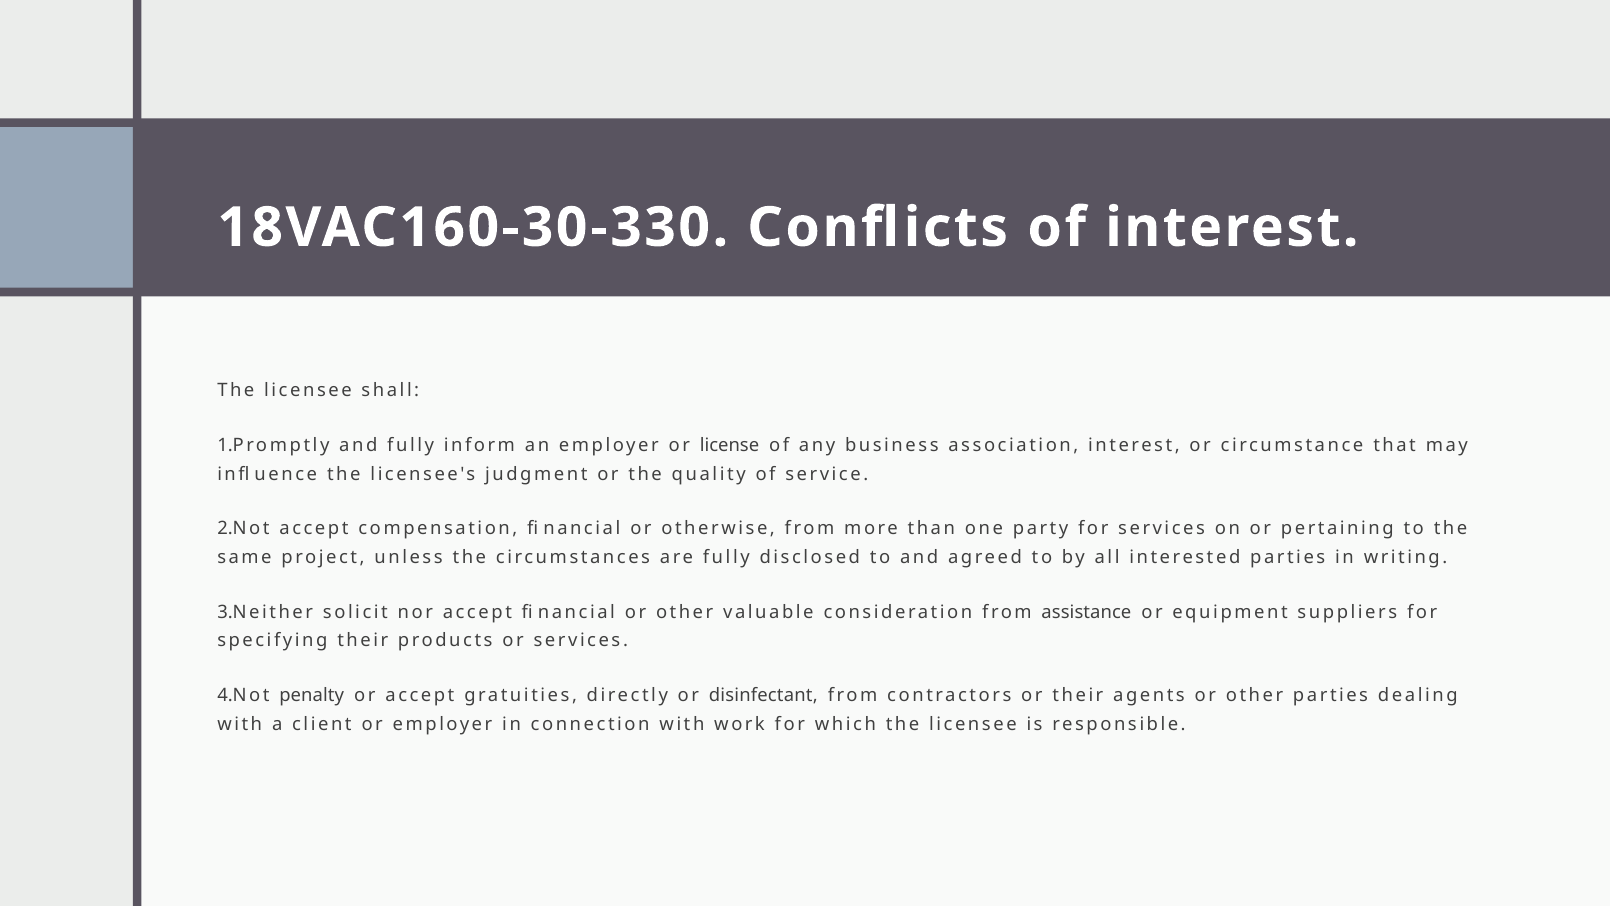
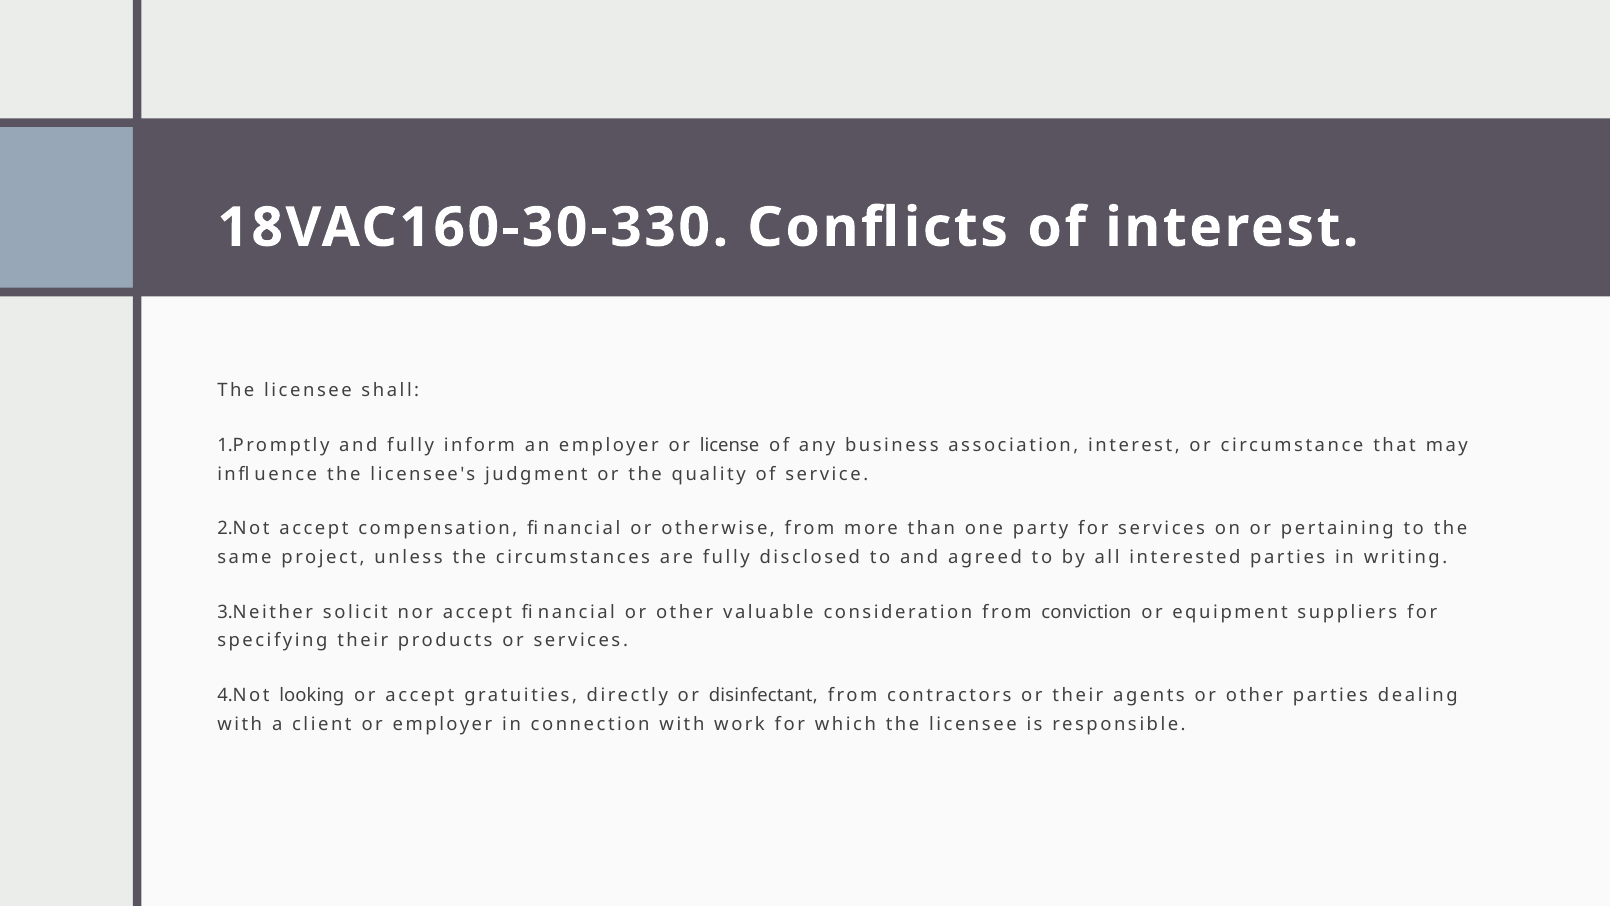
assistance: assistance -> conviction
penalty: penalty -> looking
